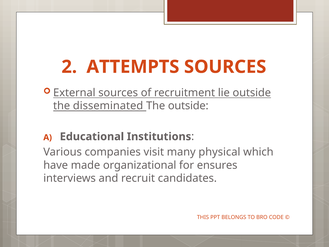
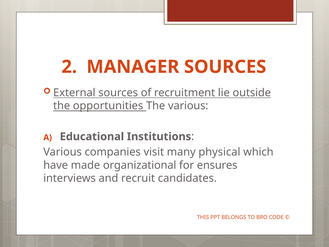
ATTEMPTS: ATTEMPTS -> MANAGER
disseminated: disseminated -> opportunities
The outside: outside -> various
